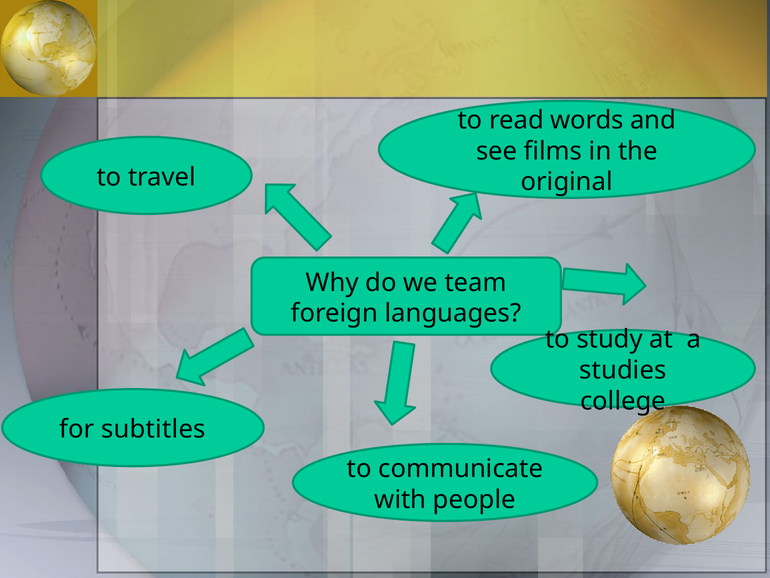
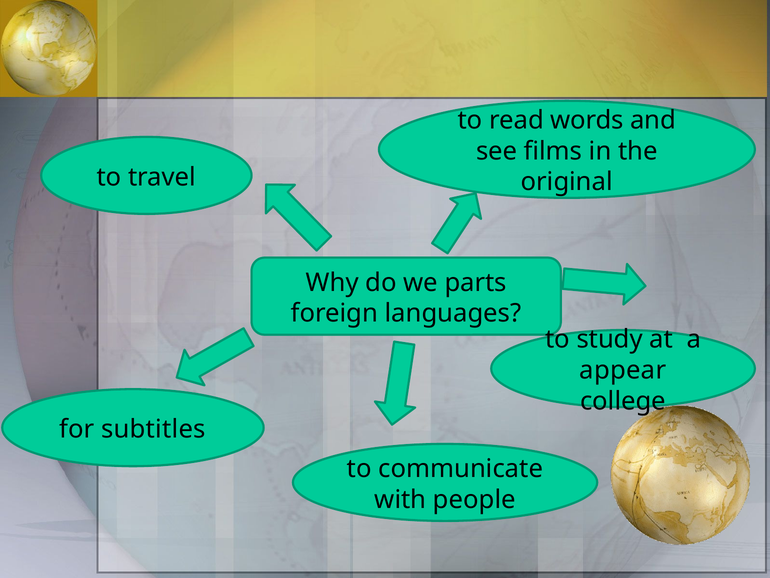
team: team -> parts
studies: studies -> appear
